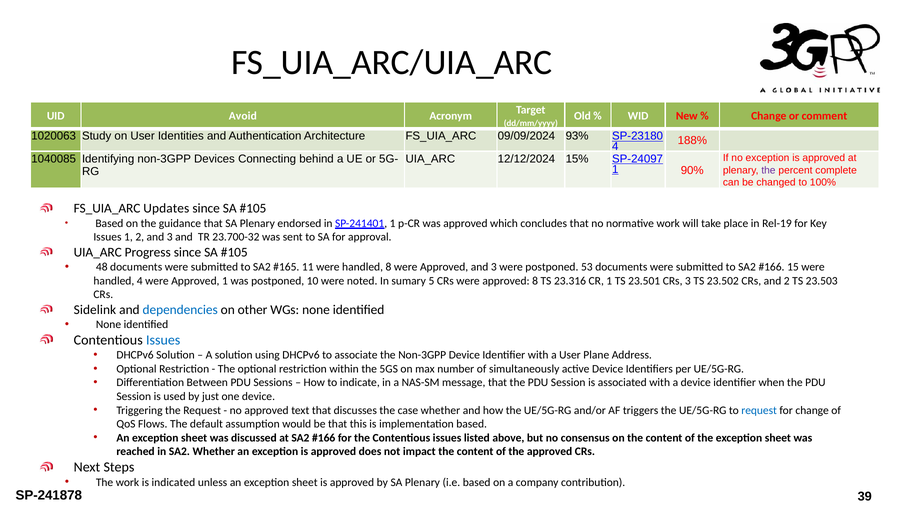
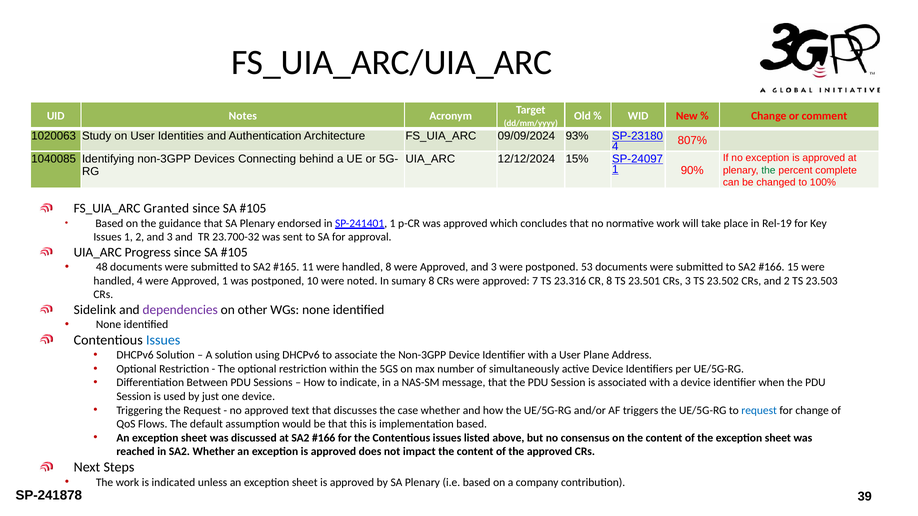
Avoid: Avoid -> Notes
188%: 188% -> 807%
the at (768, 170) colour: purple -> green
Updates: Updates -> Granted
sumary 5: 5 -> 8
approved 8: 8 -> 7
CR 1: 1 -> 8
dependencies colour: blue -> purple
